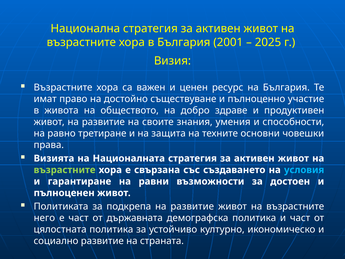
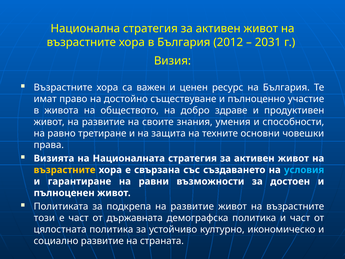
2001: 2001 -> 2012
2025: 2025 -> 2031
възрастните at (65, 170) colour: light green -> yellow
него: него -> този
